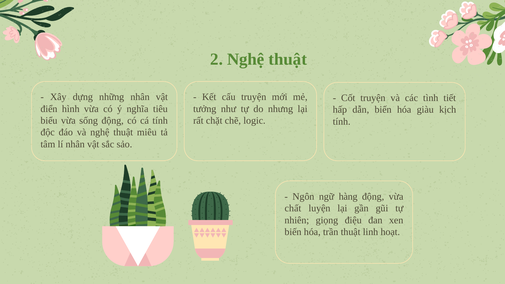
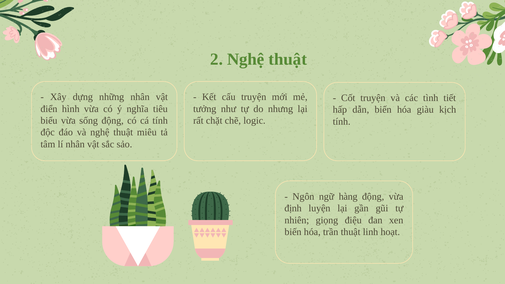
chất: chất -> định
